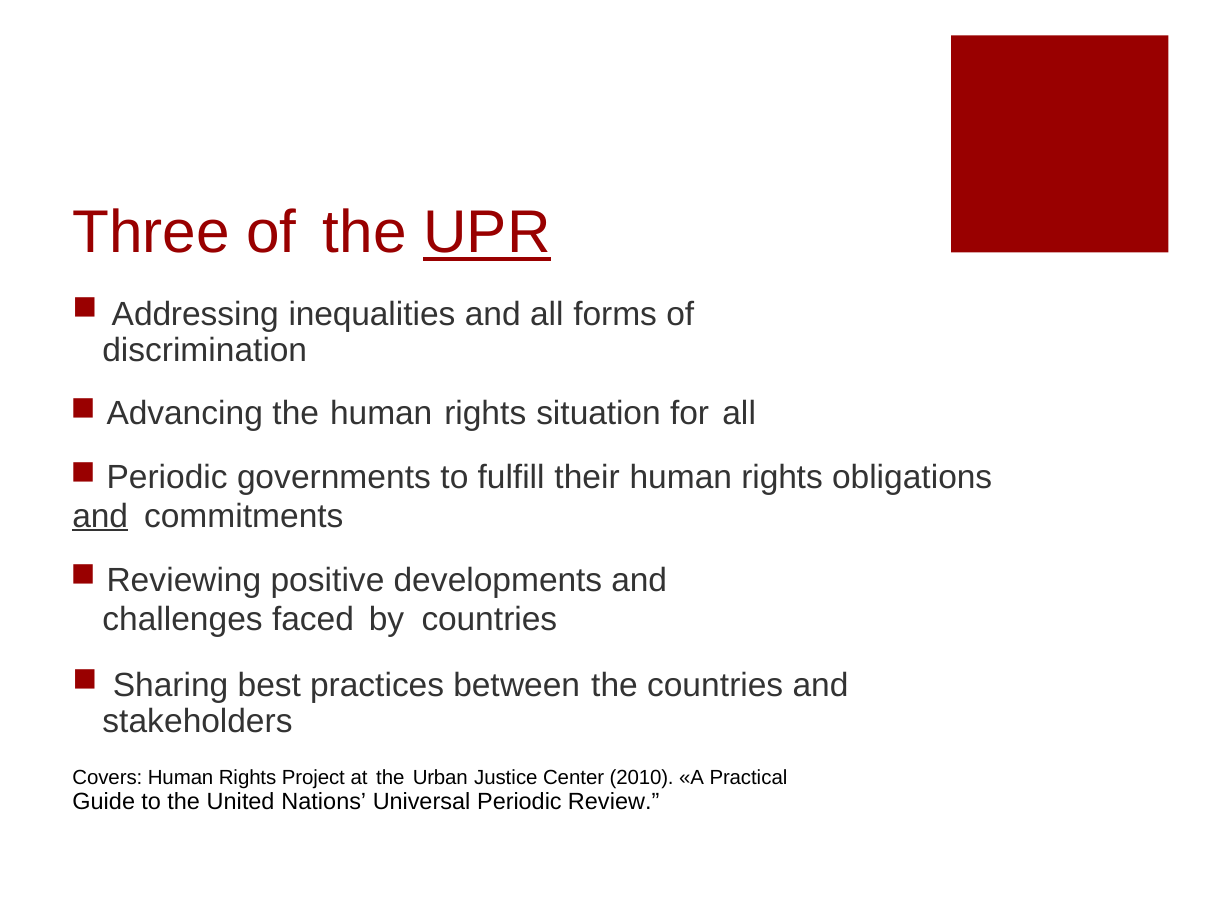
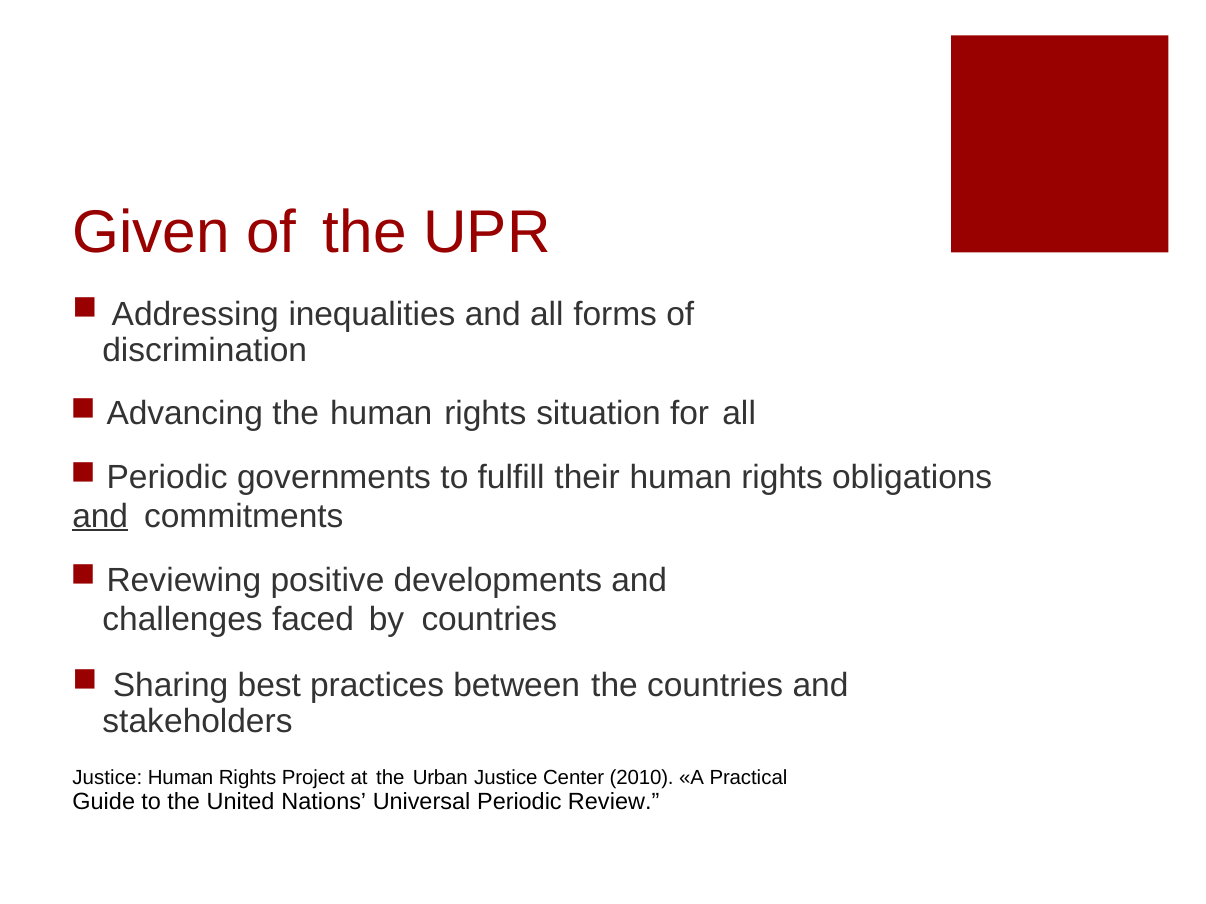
Three: Three -> Given
UPR underline: present -> none
Covers at (107, 779): Covers -> Justice
